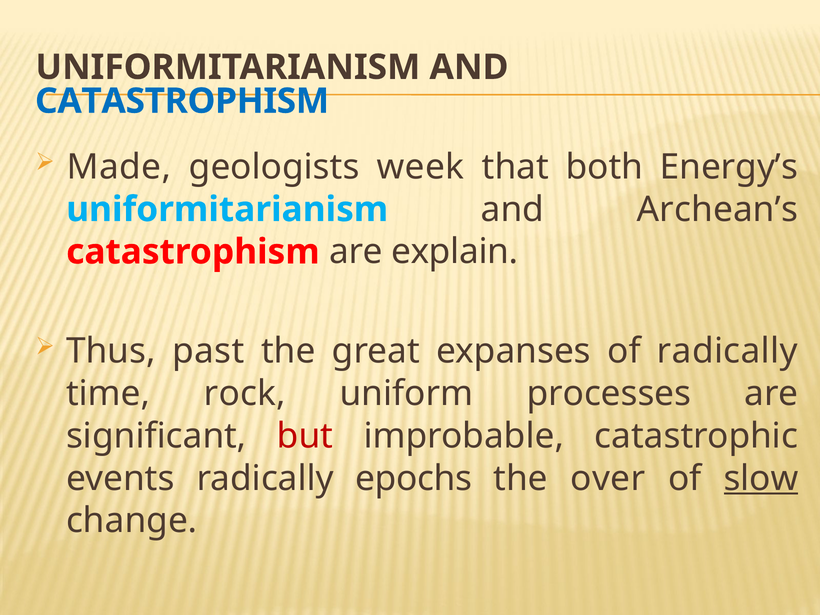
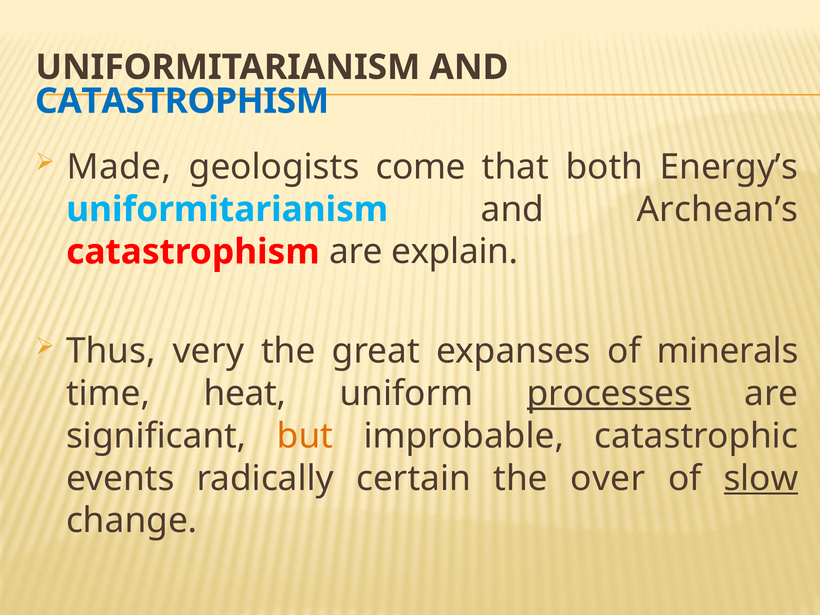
week: week -> come
past: past -> very
of radically: radically -> minerals
rock: rock -> heat
processes underline: none -> present
but colour: red -> orange
epochs: epochs -> certain
